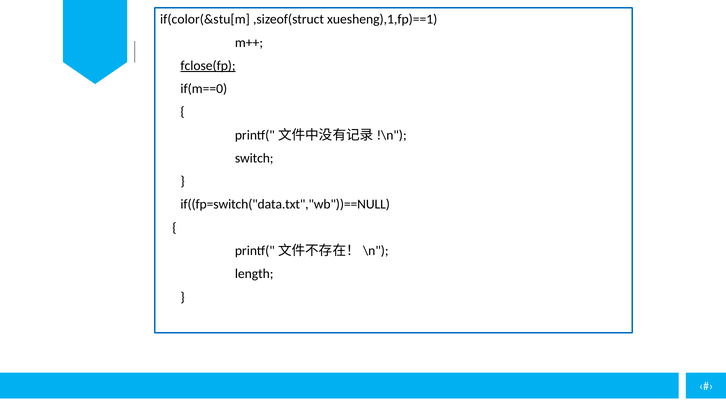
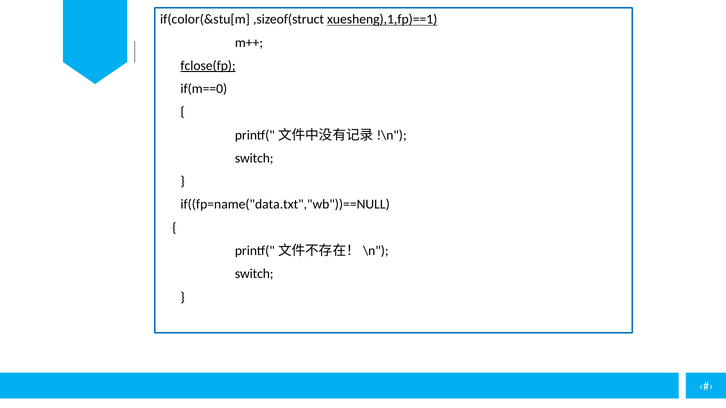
xuesheng),1,fp)==1 underline: none -> present
if((fp=switch("data.txt","wb"))==NULL: if((fp=switch("data.txt","wb"))==NULL -> if((fp=name("data.txt","wb"))==NULL
length at (254, 274): length -> switch
